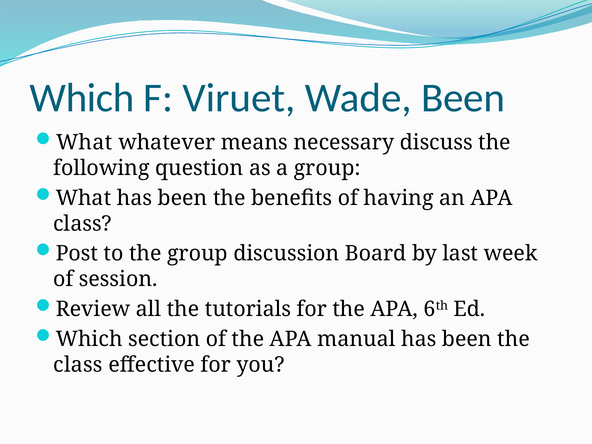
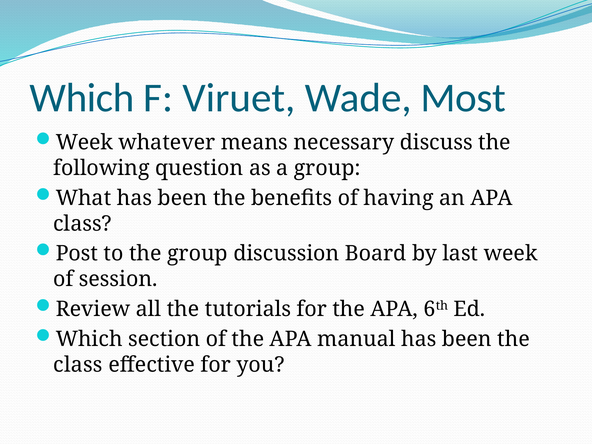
Wade Been: Been -> Most
What at (84, 143): What -> Week
